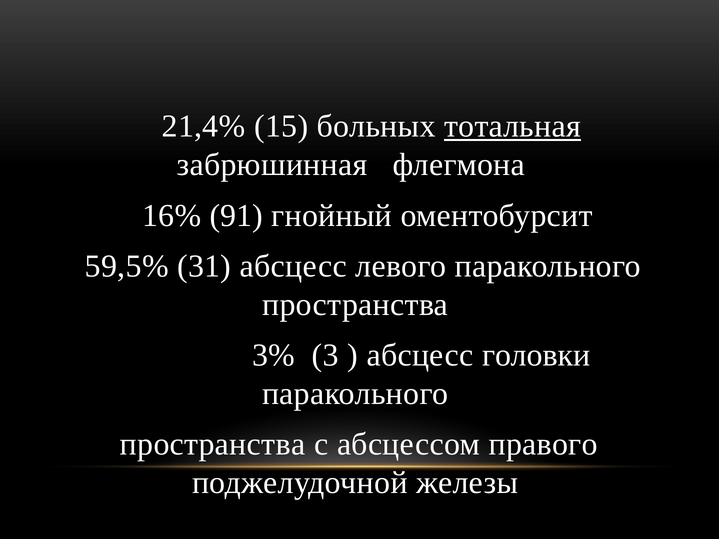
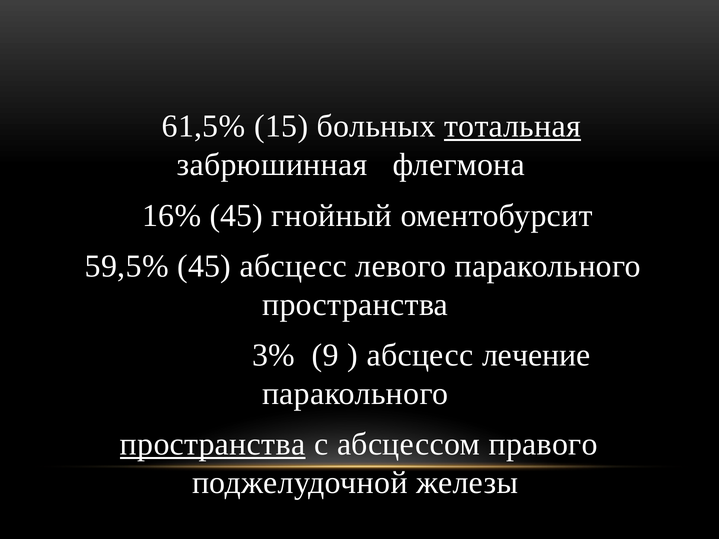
21,4%: 21,4% -> 61,5%
16% 91: 91 -> 45
59,5% 31: 31 -> 45
3: 3 -> 9
головки: головки -> лечение
пространства at (213, 445) underline: none -> present
